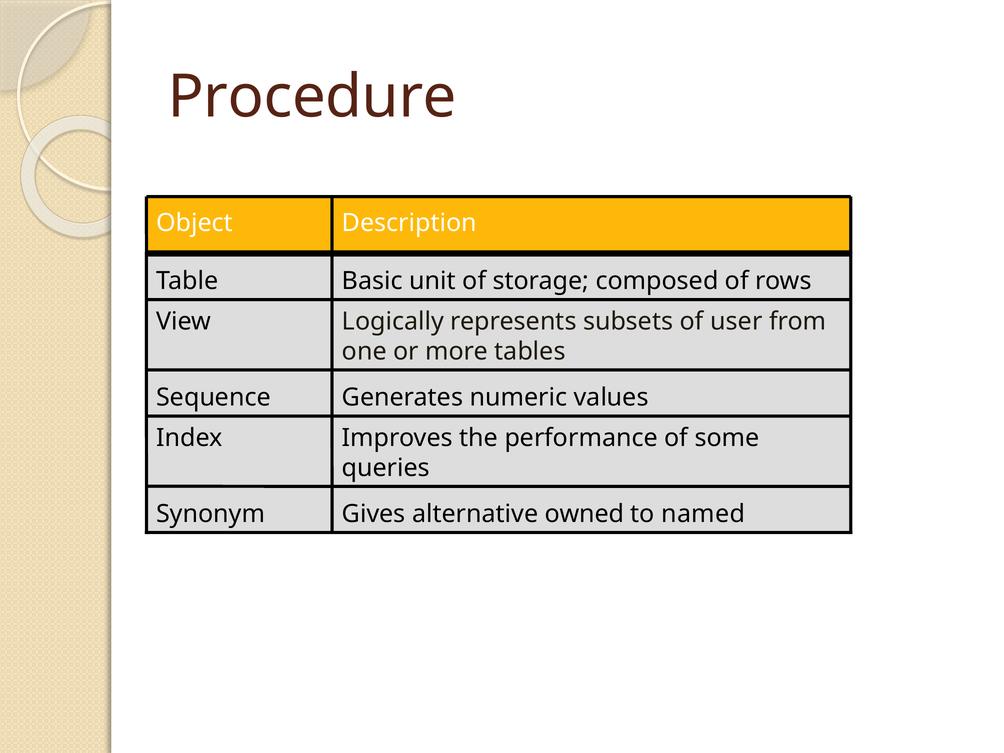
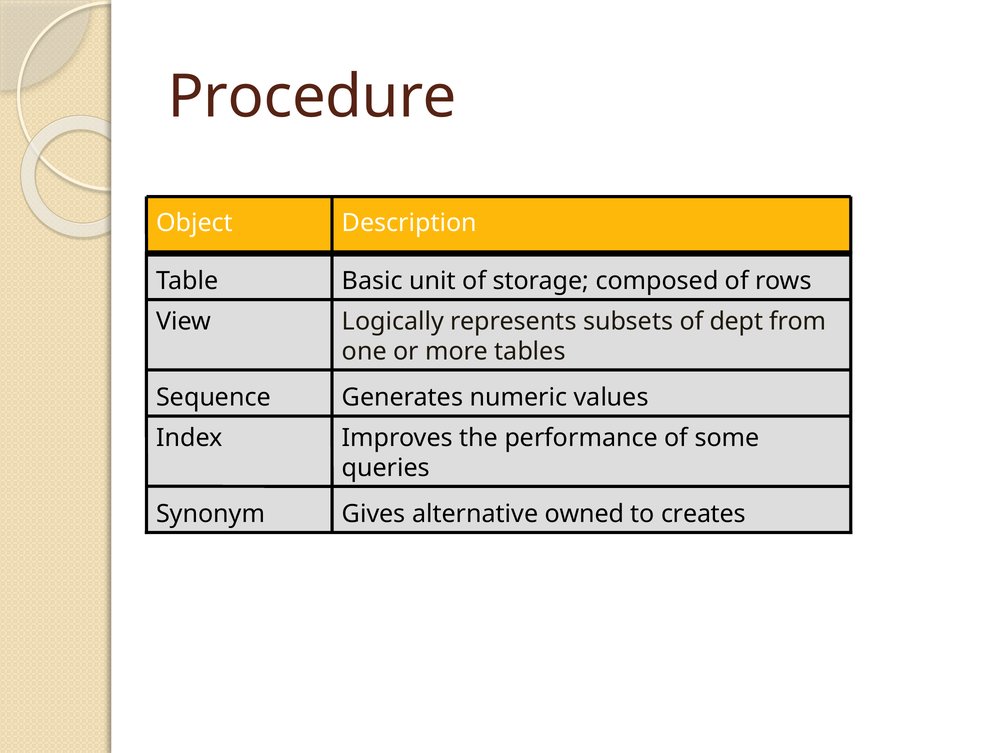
user: user -> dept
named: named -> creates
